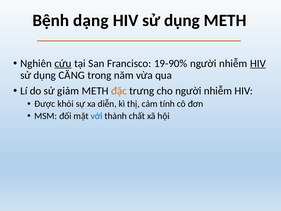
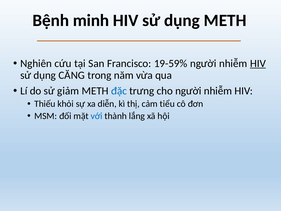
dạng: dạng -> minh
cứu underline: present -> none
19-90%: 19-90% -> 19-59%
đặc colour: orange -> blue
Được: Được -> Thiếu
tính: tính -> tiểu
chất: chất -> lắng
